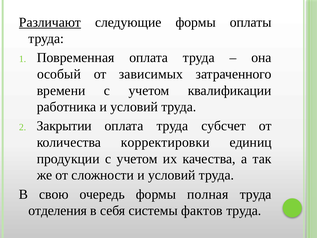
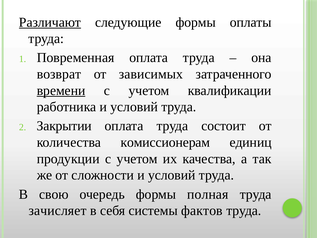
особый: особый -> возврат
времени underline: none -> present
субсчет: субсчет -> состоит
корректировки: корректировки -> комиссионерам
отделения: отделения -> зачисляет
